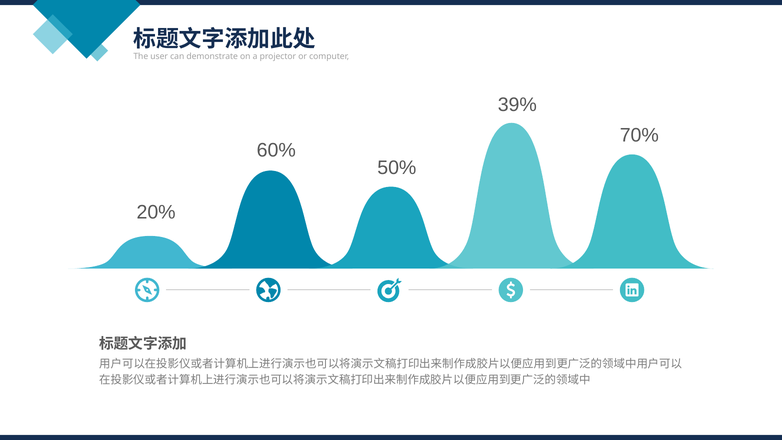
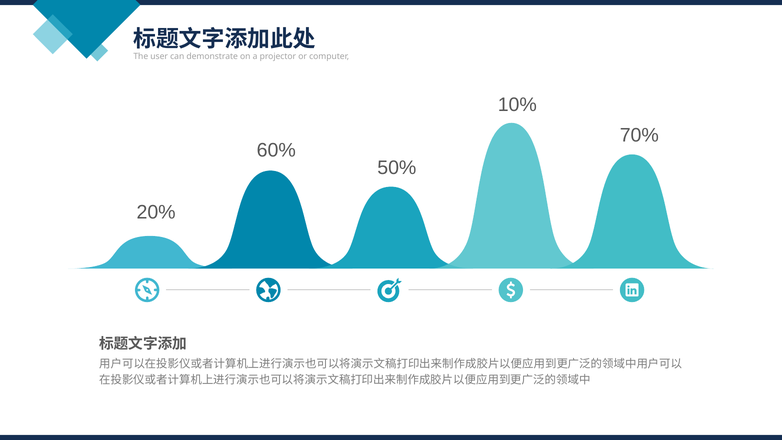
39%: 39% -> 10%
